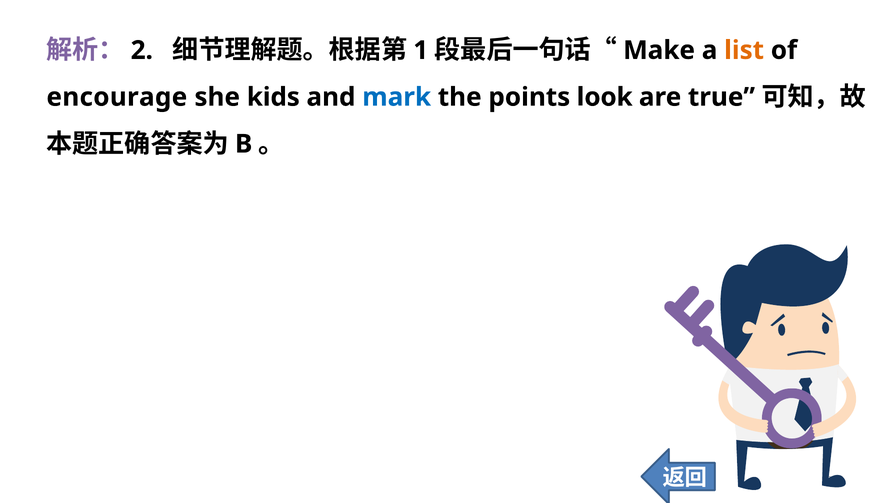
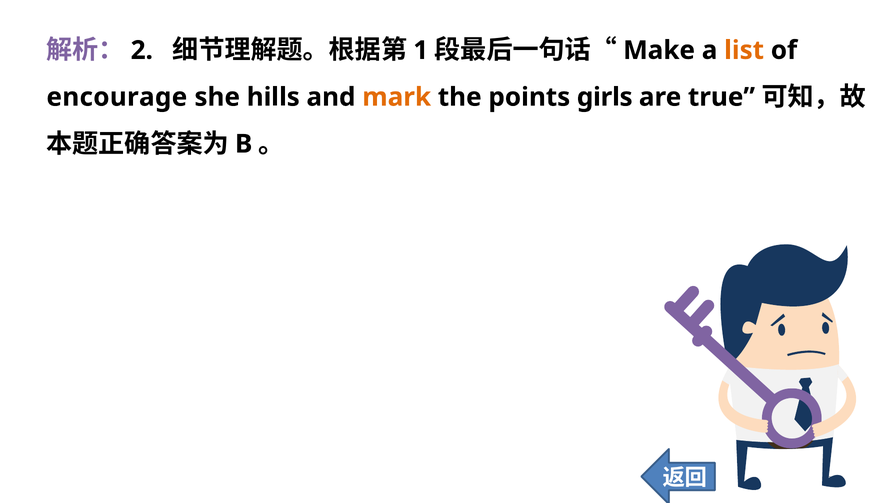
kids: kids -> hills
mark colour: blue -> orange
look: look -> girls
